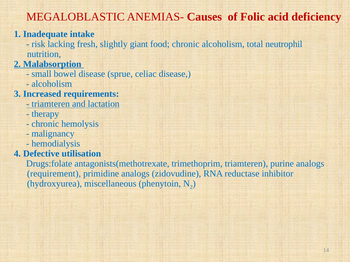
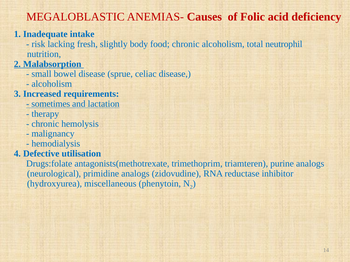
giant: giant -> body
triamteren at (51, 104): triamteren -> sometimes
requirement: requirement -> neurological
